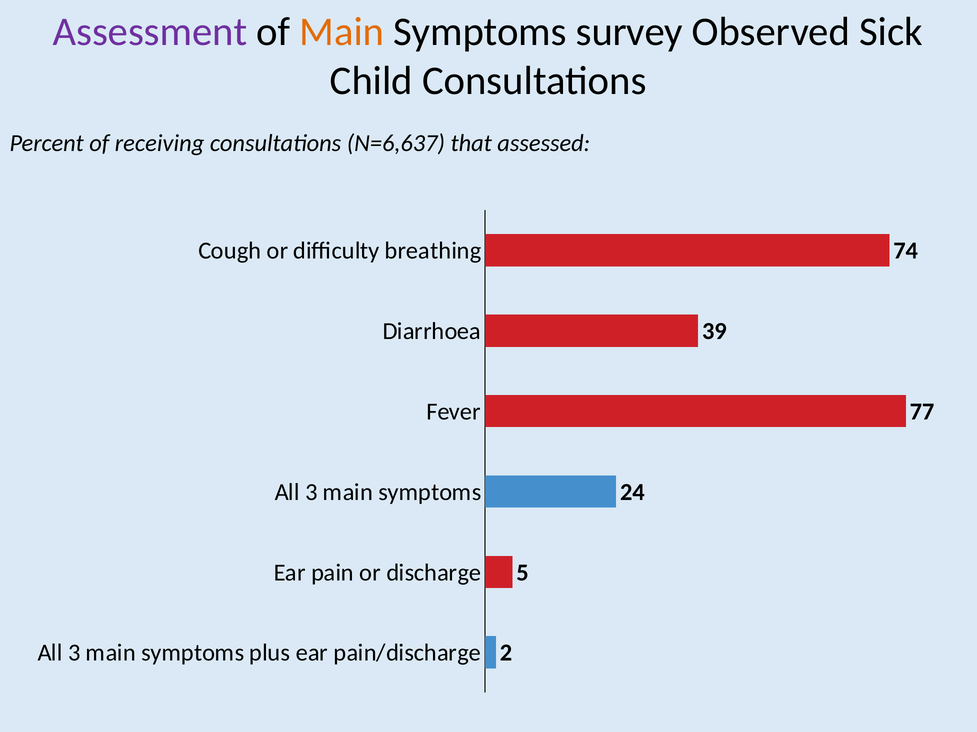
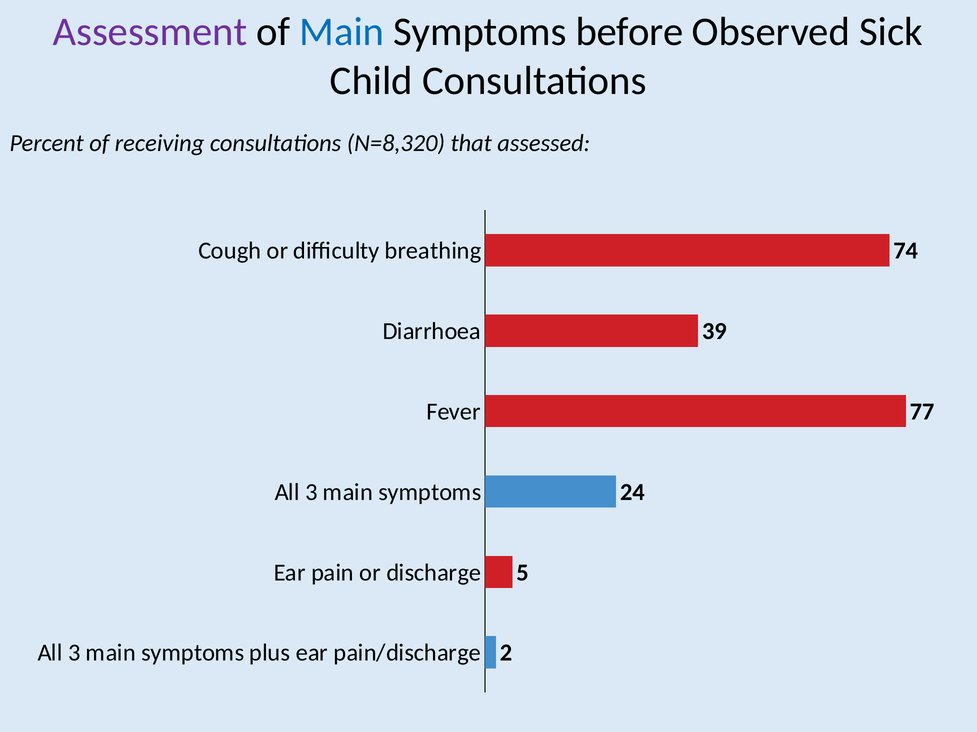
Main at (342, 32) colour: orange -> blue
survey: survey -> before
N=6,637: N=6,637 -> N=8,320
